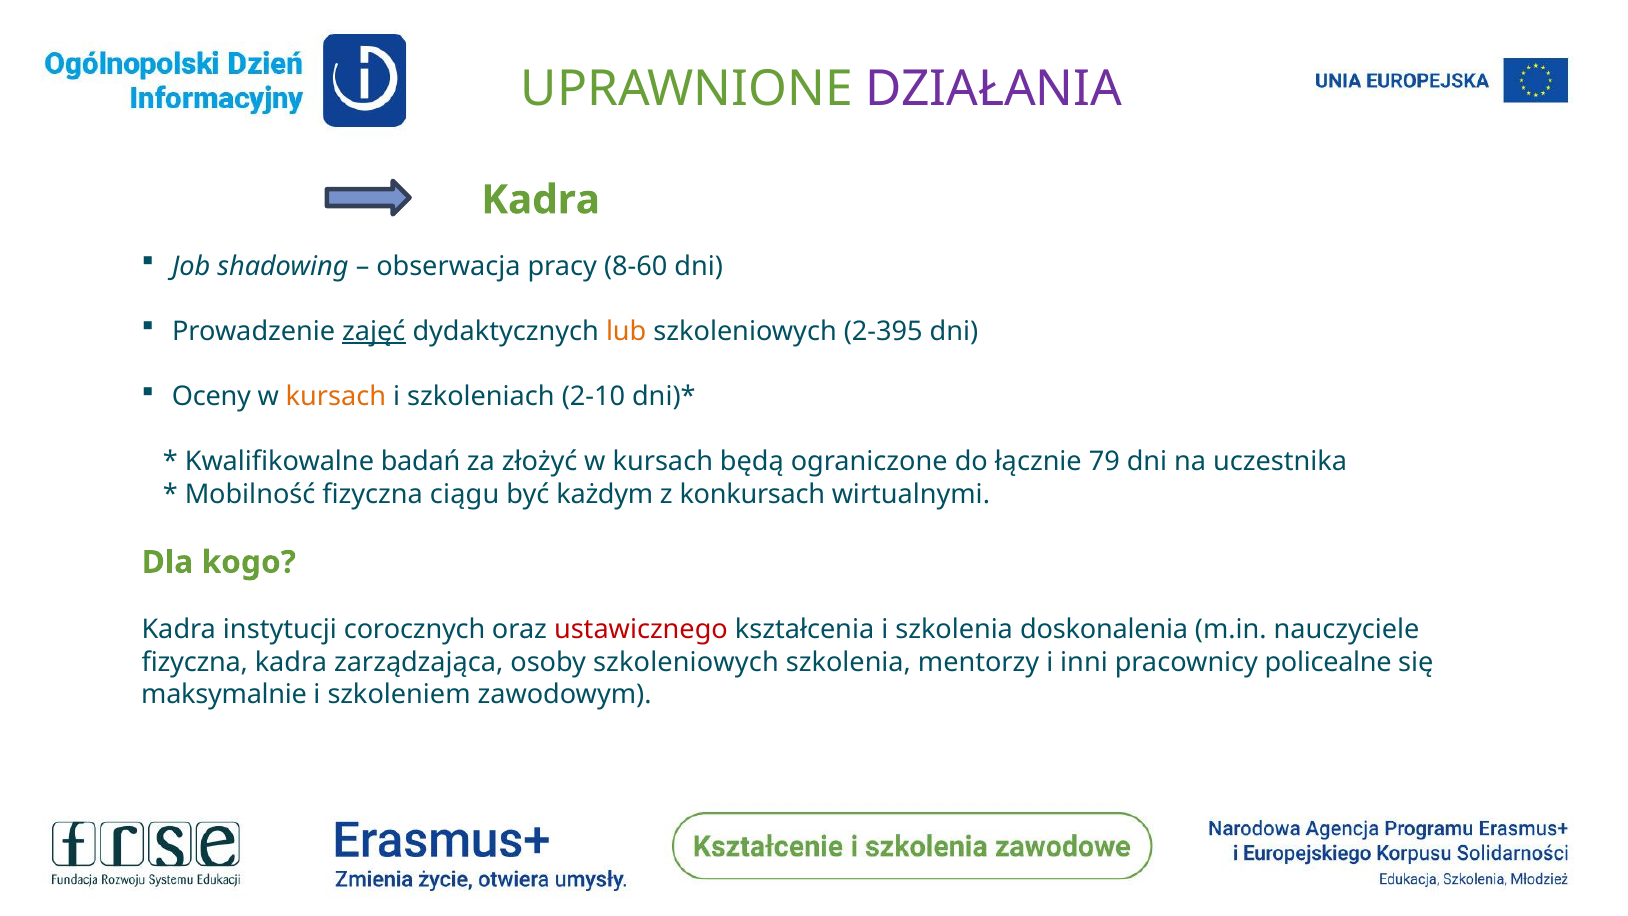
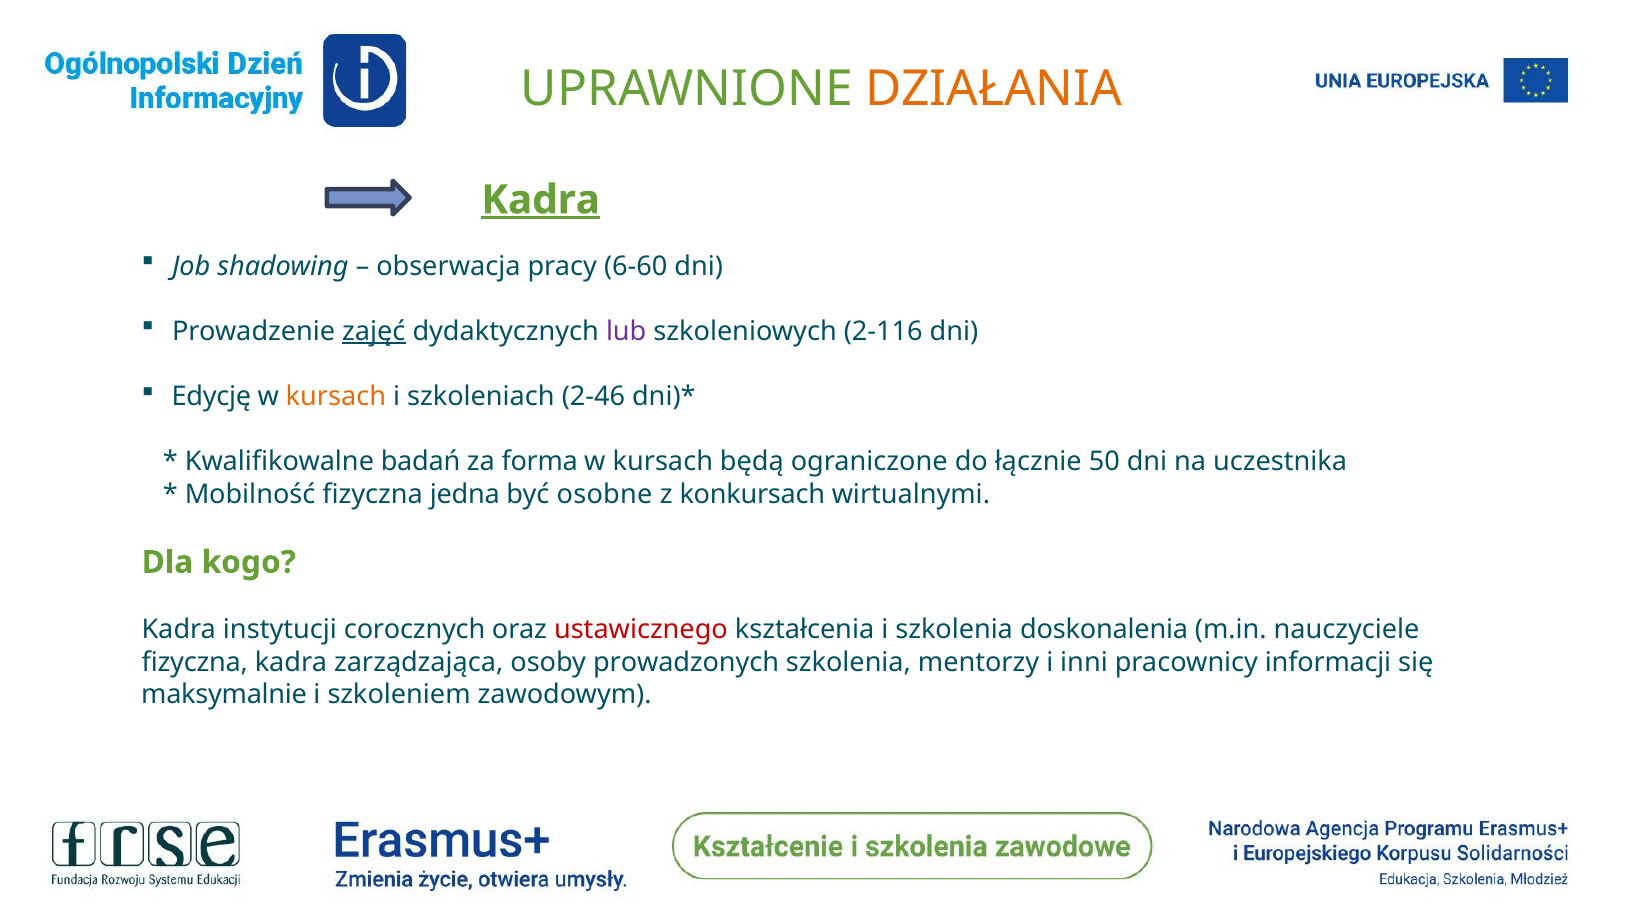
DZIAŁANIA colour: purple -> orange
Kadra at (541, 200) underline: none -> present
8-60: 8-60 -> 6-60
lub colour: orange -> purple
2-395: 2-395 -> 2-116
Oceny: Oceny -> Edycję
2-10: 2-10 -> 2-46
złożyć: złożyć -> forma
79: 79 -> 50
ciągu: ciągu -> jedna
każdym: każdym -> osobne
osoby szkoleniowych: szkoleniowych -> prowadzonych
policealne: policealne -> informacji
